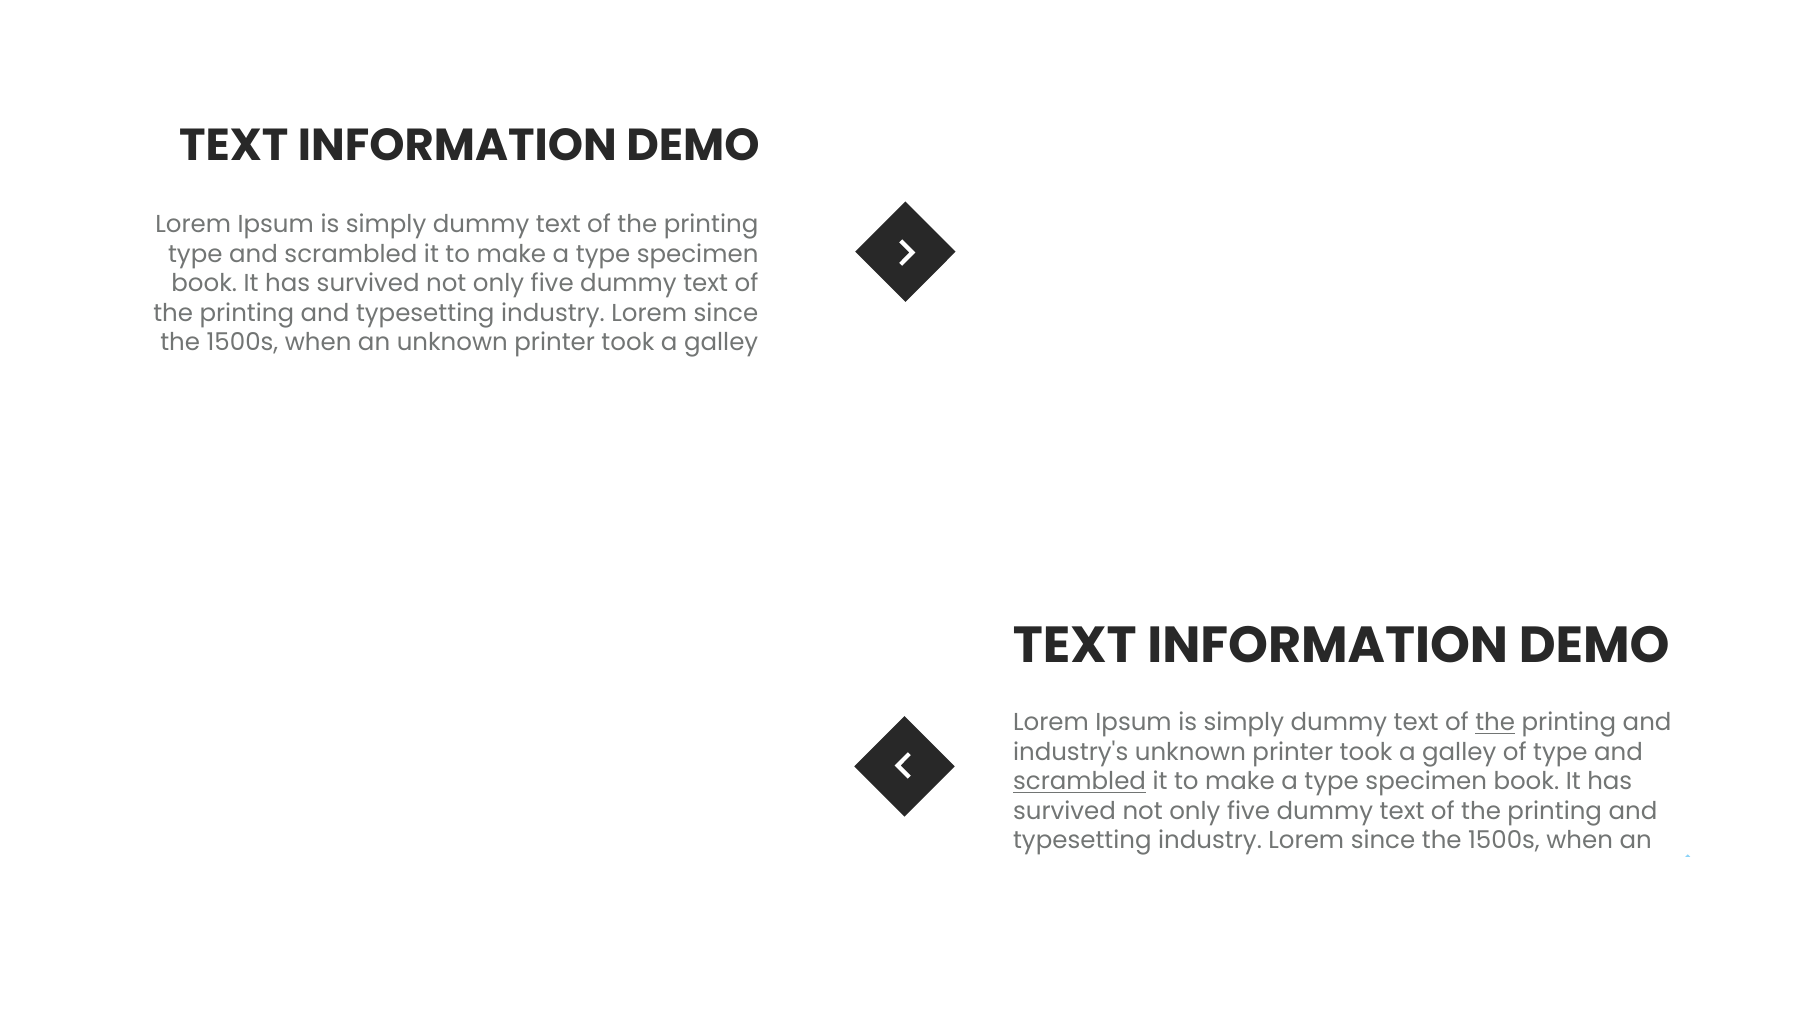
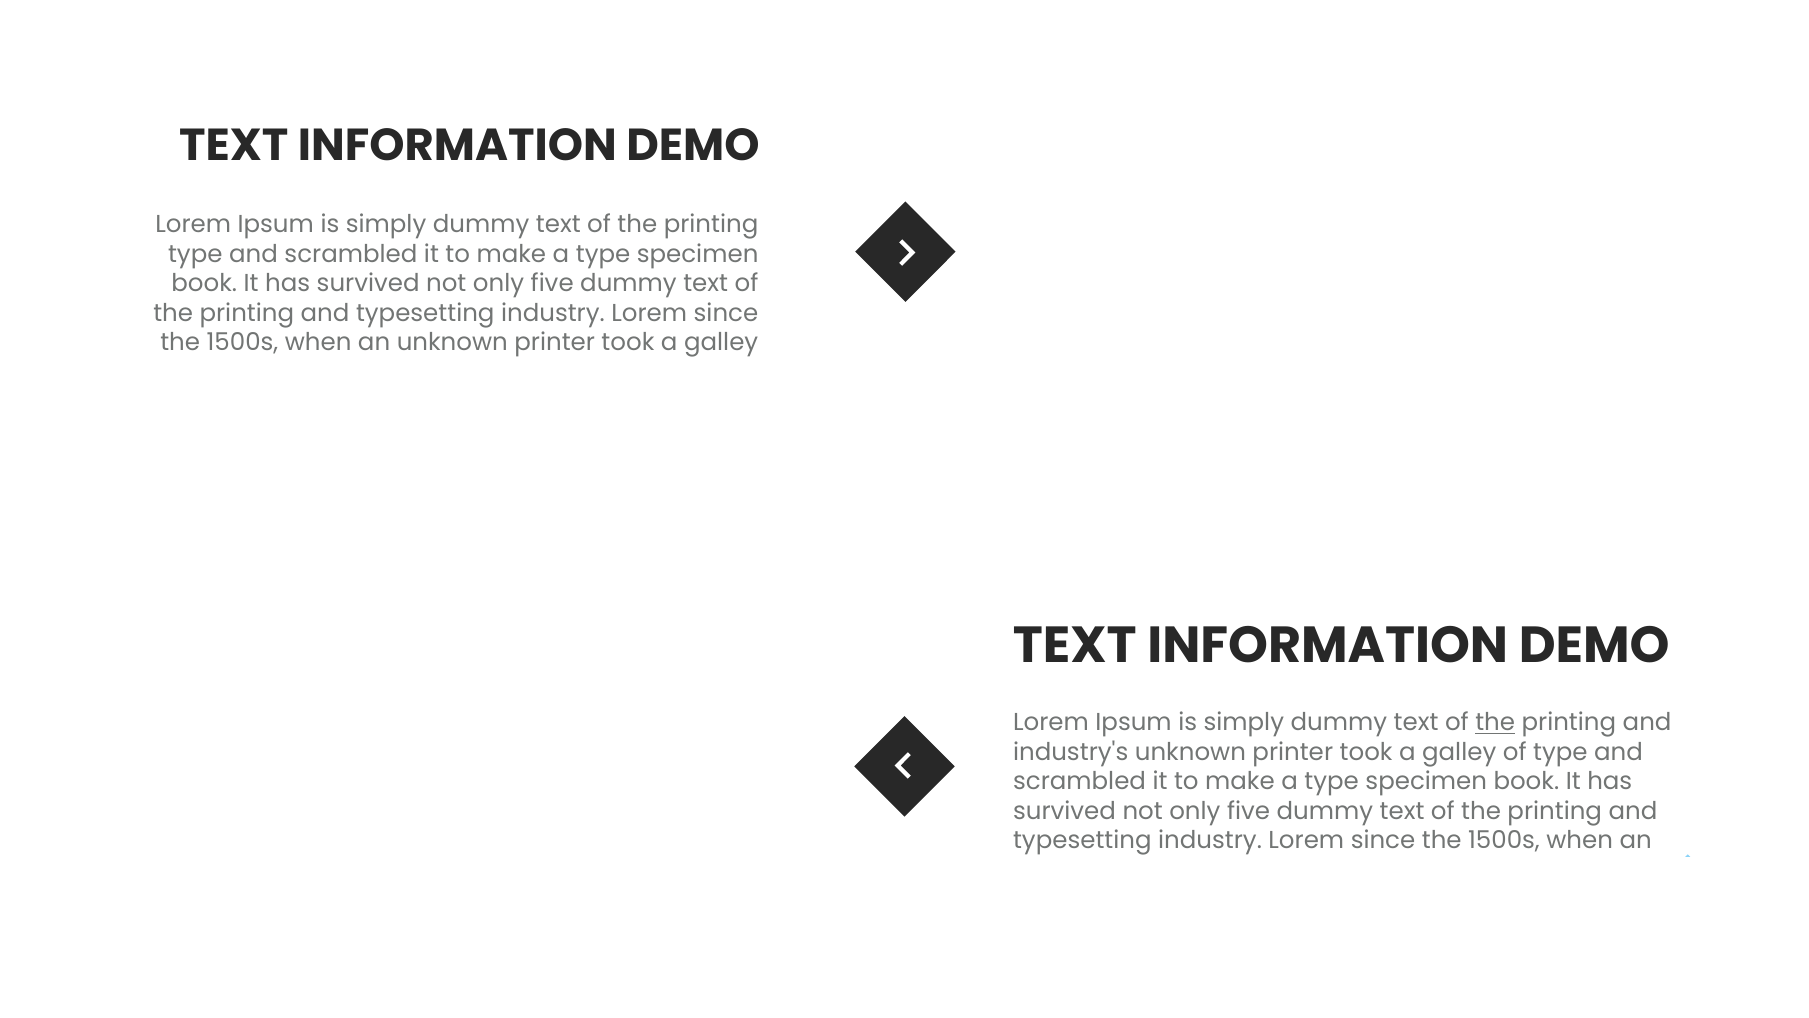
scrambled at (1080, 782) underline: present -> none
